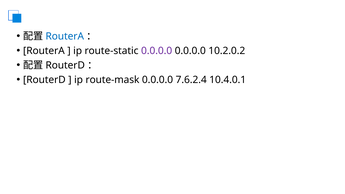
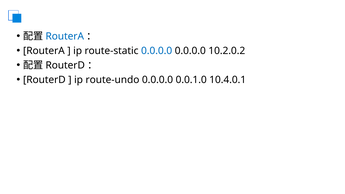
0.0.0.0 at (157, 51) colour: purple -> blue
route-mask: route-mask -> route-undo
7.6.2.4: 7.6.2.4 -> 0.0.1.0
